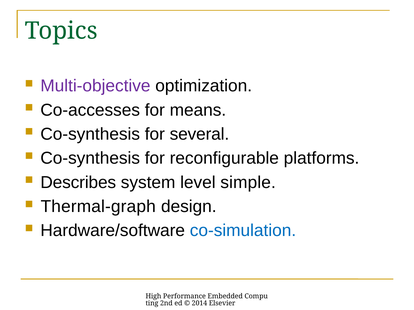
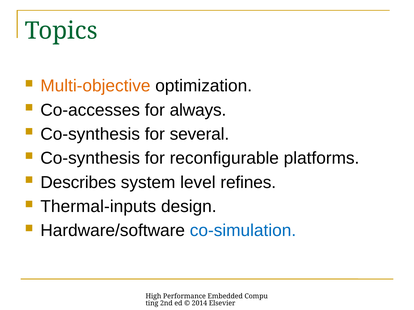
Multi-objective colour: purple -> orange
means: means -> always
simple: simple -> refines
Thermal-graph: Thermal-graph -> Thermal-inputs
